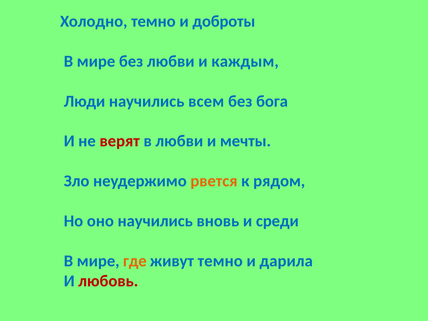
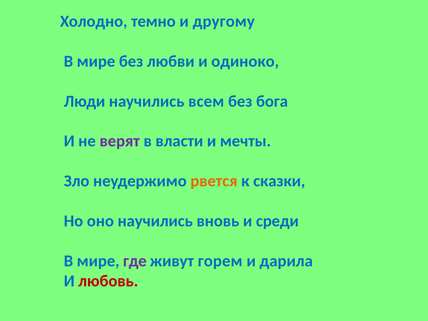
доброты: доброты -> другому
каждым: каждым -> одиноко
верят colour: red -> purple
в любви: любви -> власти
рядом: рядом -> сказки
где colour: orange -> purple
живут темно: темно -> горем
